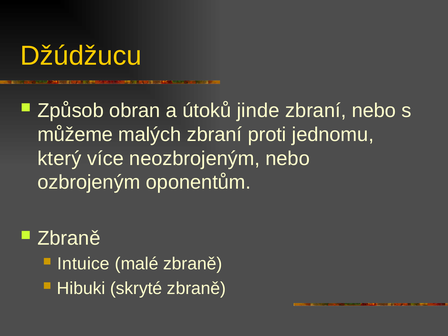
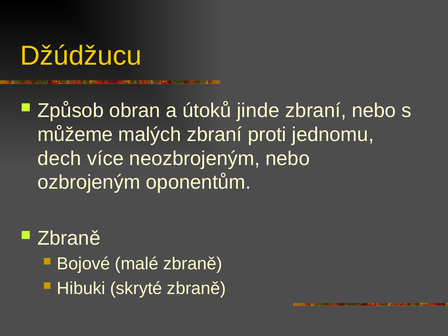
který: který -> dech
Intuice: Intuice -> Bojové
